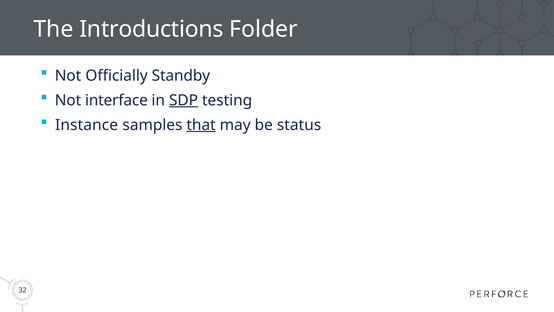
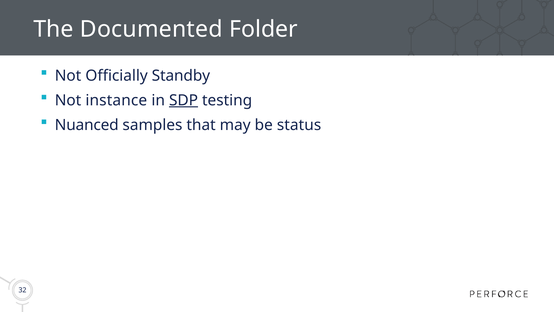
Introductions: Introductions -> Documented
interface: interface -> instance
Instance: Instance -> Nuanced
that underline: present -> none
